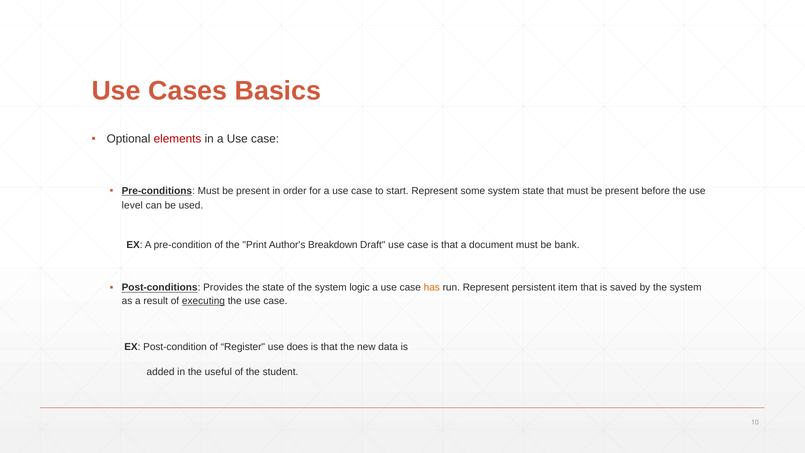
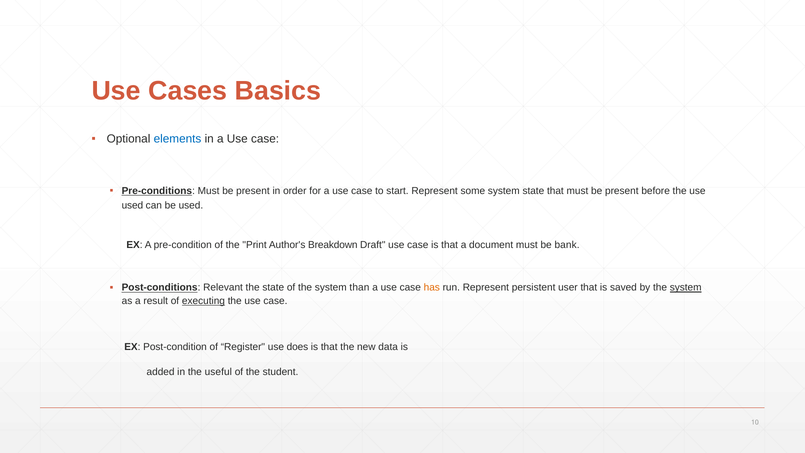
elements colour: red -> blue
level at (132, 205): level -> used
Provides: Provides -> Relevant
logic: logic -> than
item: item -> user
system at (686, 288) underline: none -> present
